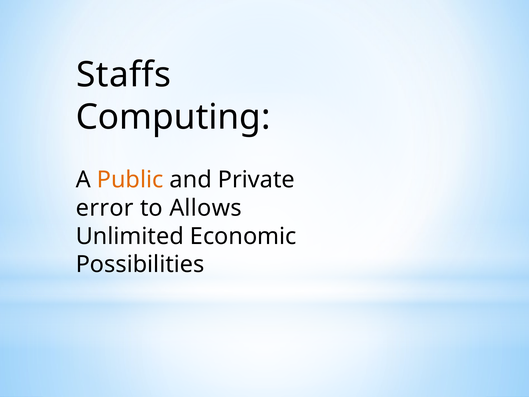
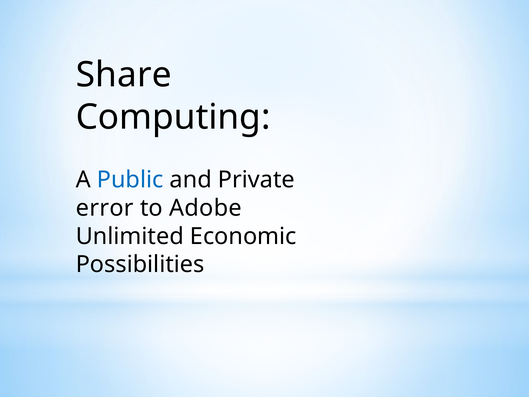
Staffs: Staffs -> Share
Public colour: orange -> blue
Allows: Allows -> Adobe
